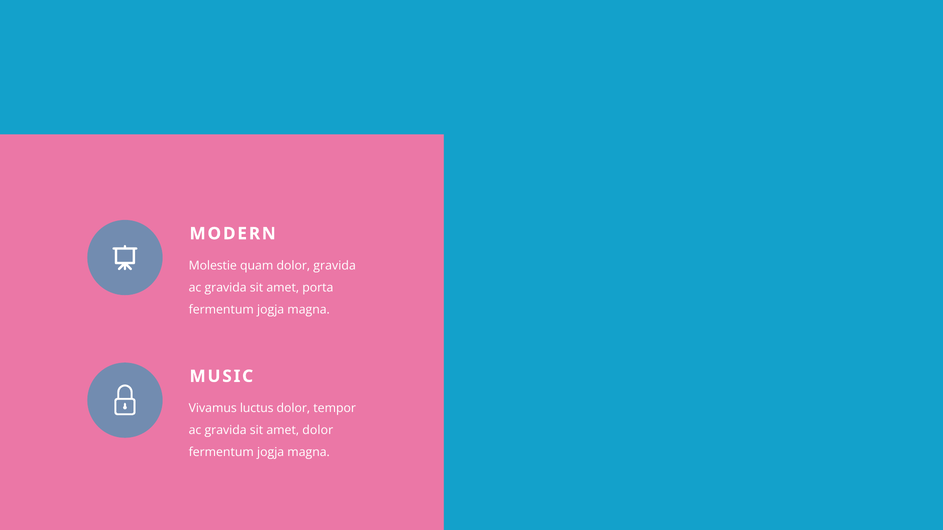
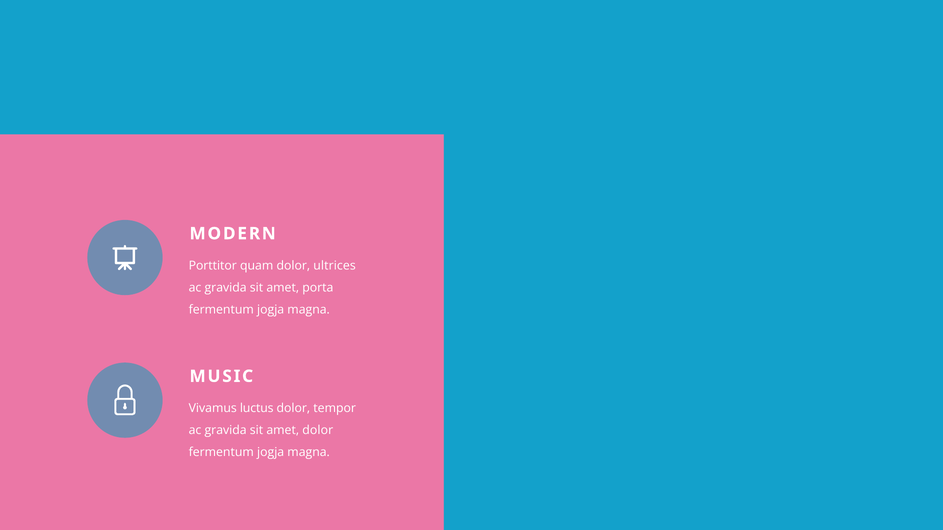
Molestie: Molestie -> Porttitor
dolor gravida: gravida -> ultrices
